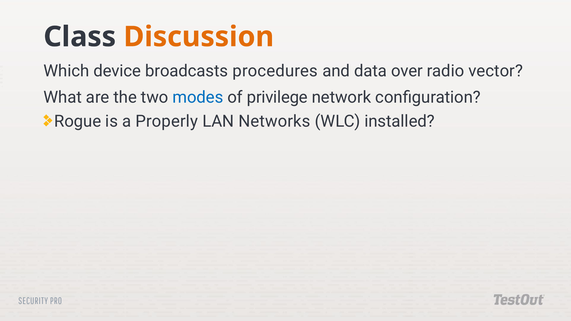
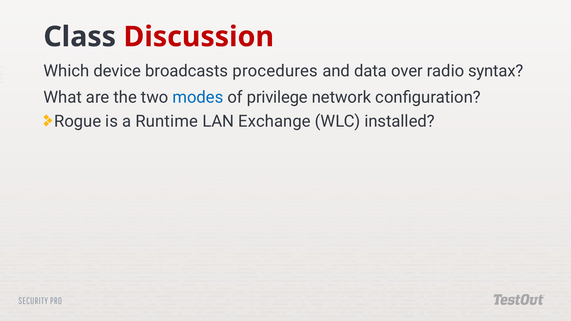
Discussion colour: orange -> red
vector: vector -> syntax
Properly: Properly -> Runtime
Networks: Networks -> Exchange
